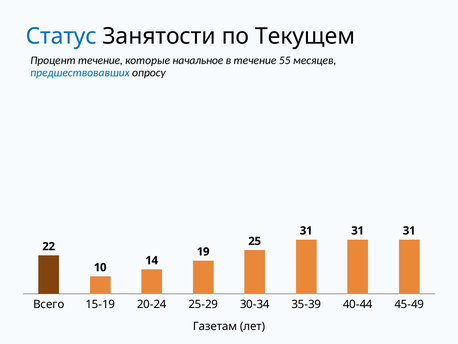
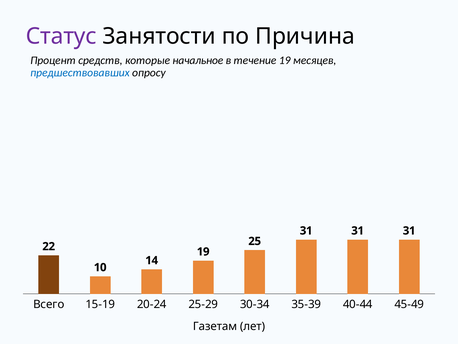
Статус colour: blue -> purple
Текущем: Текущем -> Причина
Процент течение: течение -> средств
течение 55: 55 -> 19
